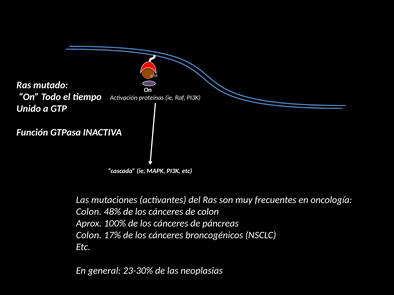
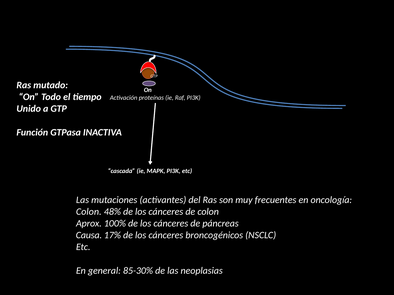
Colon at (89, 236): Colon -> Causa
23-30%: 23-30% -> 85-30%
